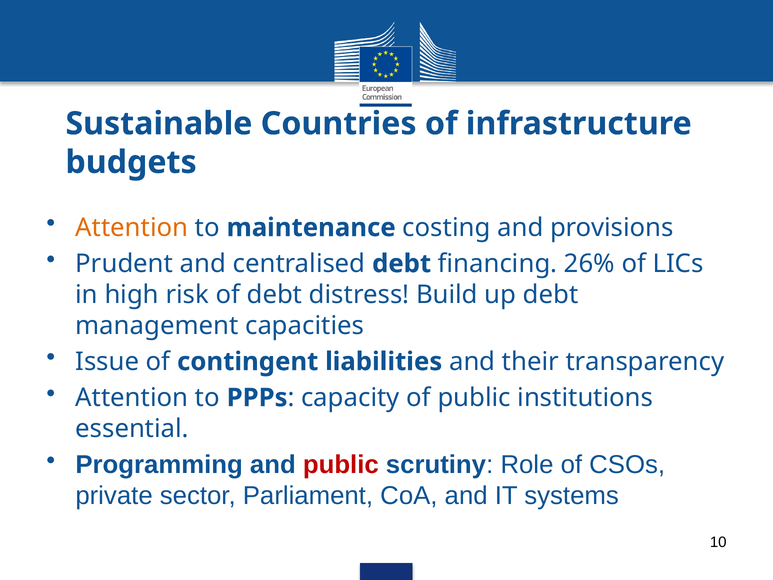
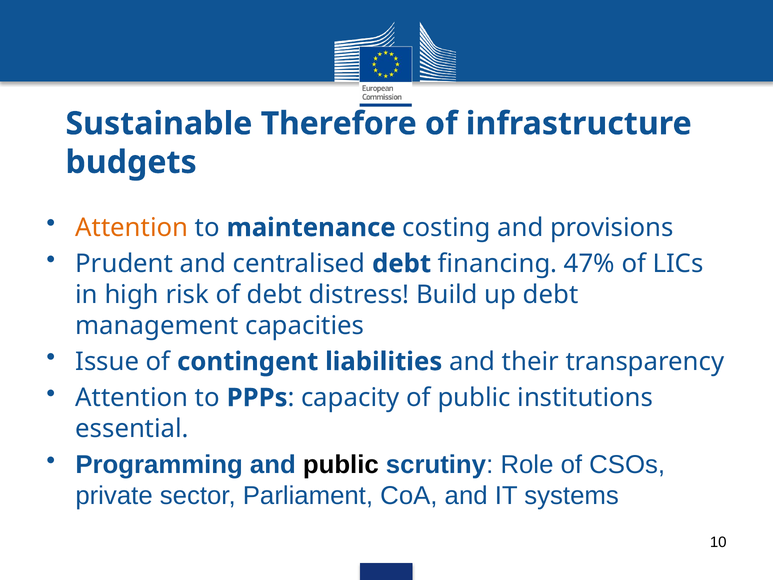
Countries: Countries -> Therefore
26%: 26% -> 47%
public at (341, 465) colour: red -> black
